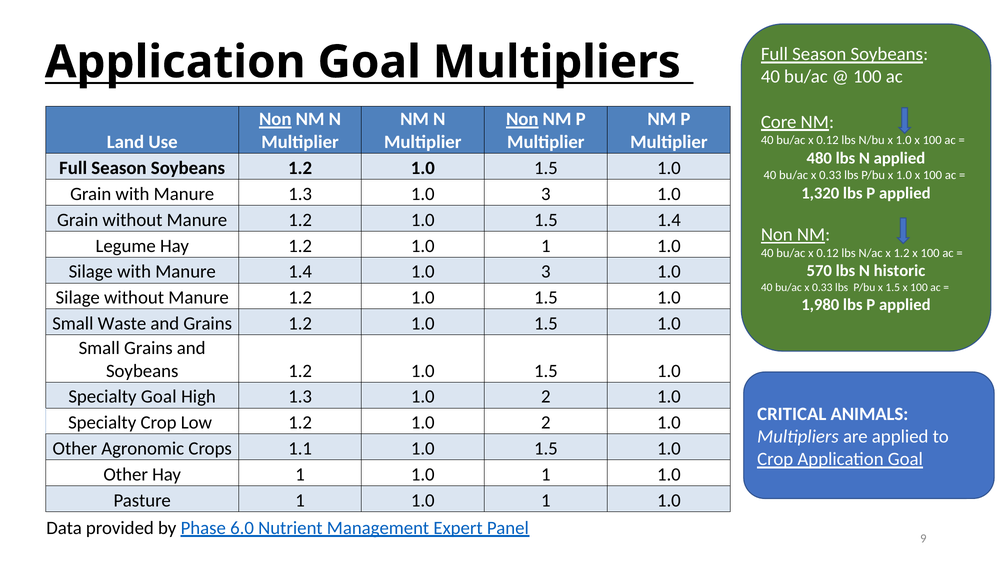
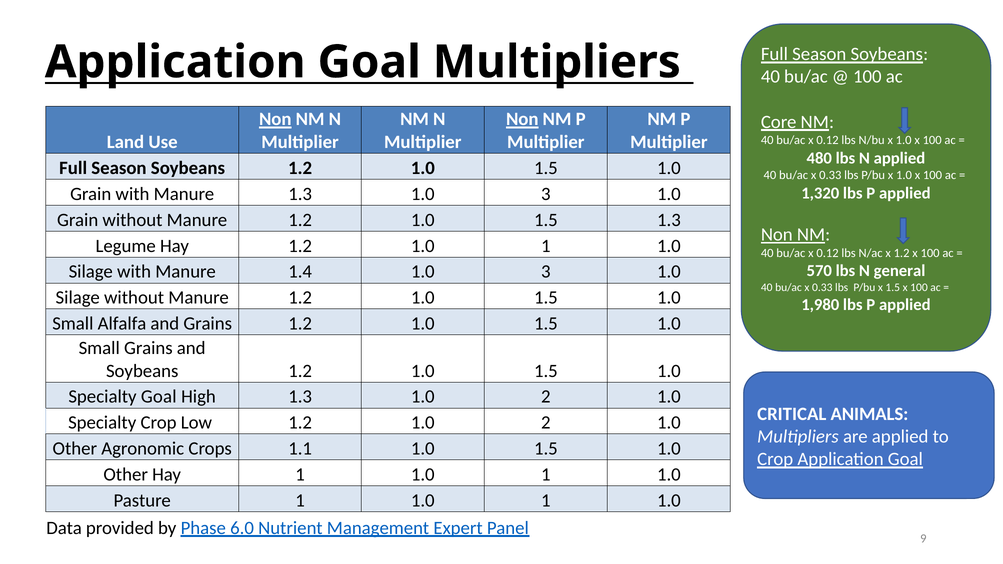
1.5 1.4: 1.4 -> 1.3
historic: historic -> general
Waste: Waste -> Alfalfa
